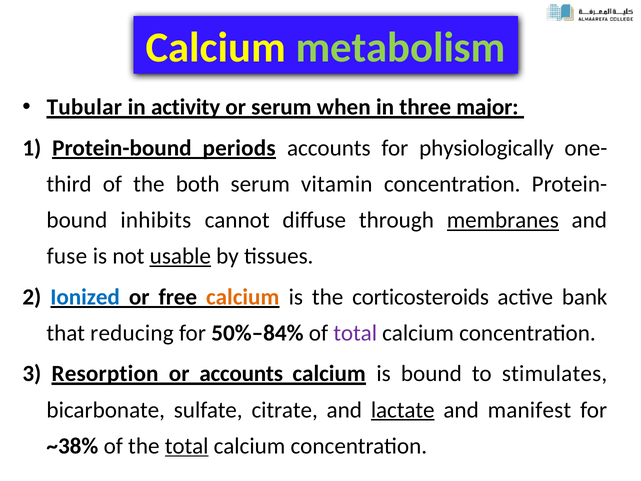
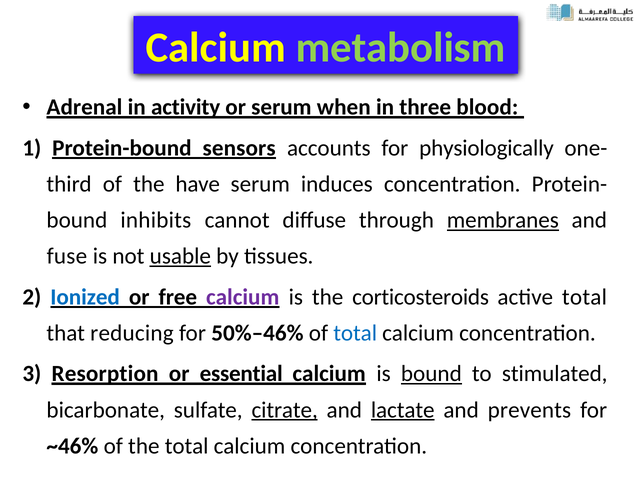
Tubular: Tubular -> Adrenal
major: major -> blood
periods: periods -> sensors
both: both -> have
vitamin: vitamin -> induces
calcium at (243, 297) colour: orange -> purple
active bank: bank -> total
50%–84%: 50%–84% -> 50%–46%
total at (355, 333) colour: purple -> blue
or accounts: accounts -> essential
bound at (431, 374) underline: none -> present
stimulates: stimulates -> stimulated
citrate underline: none -> present
manifest: manifest -> prevents
~38%: ~38% -> ~46%
total at (187, 446) underline: present -> none
